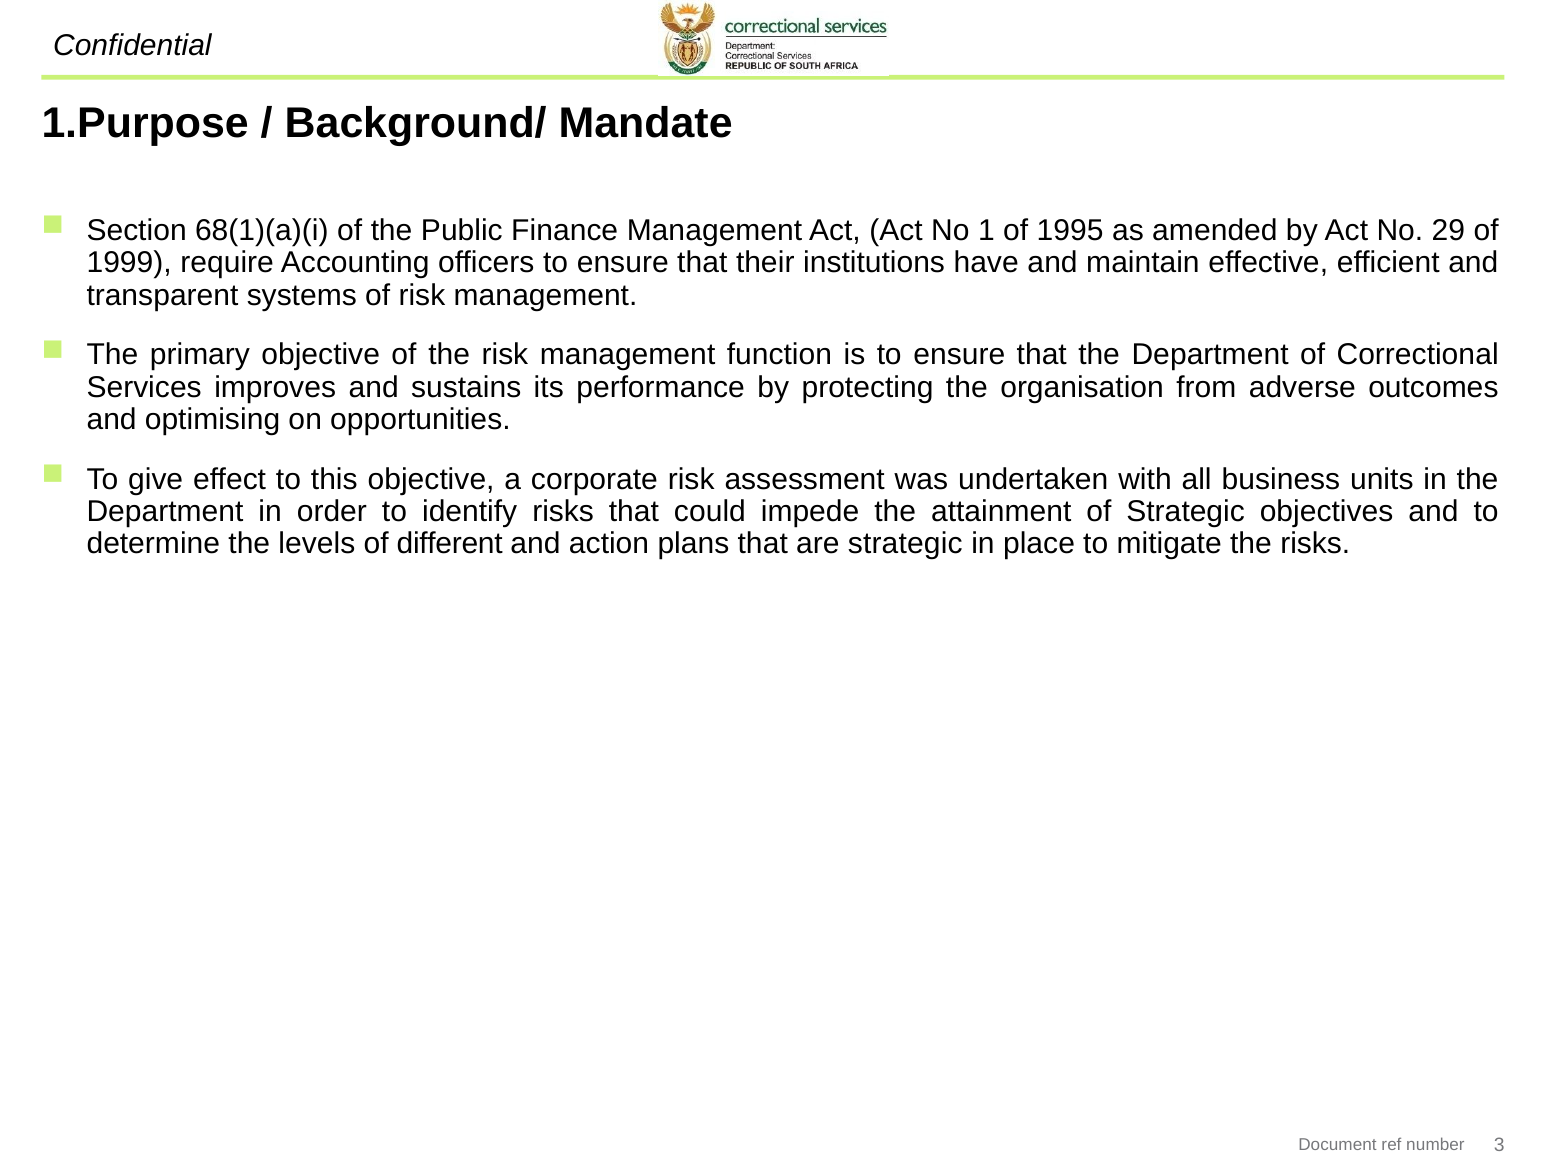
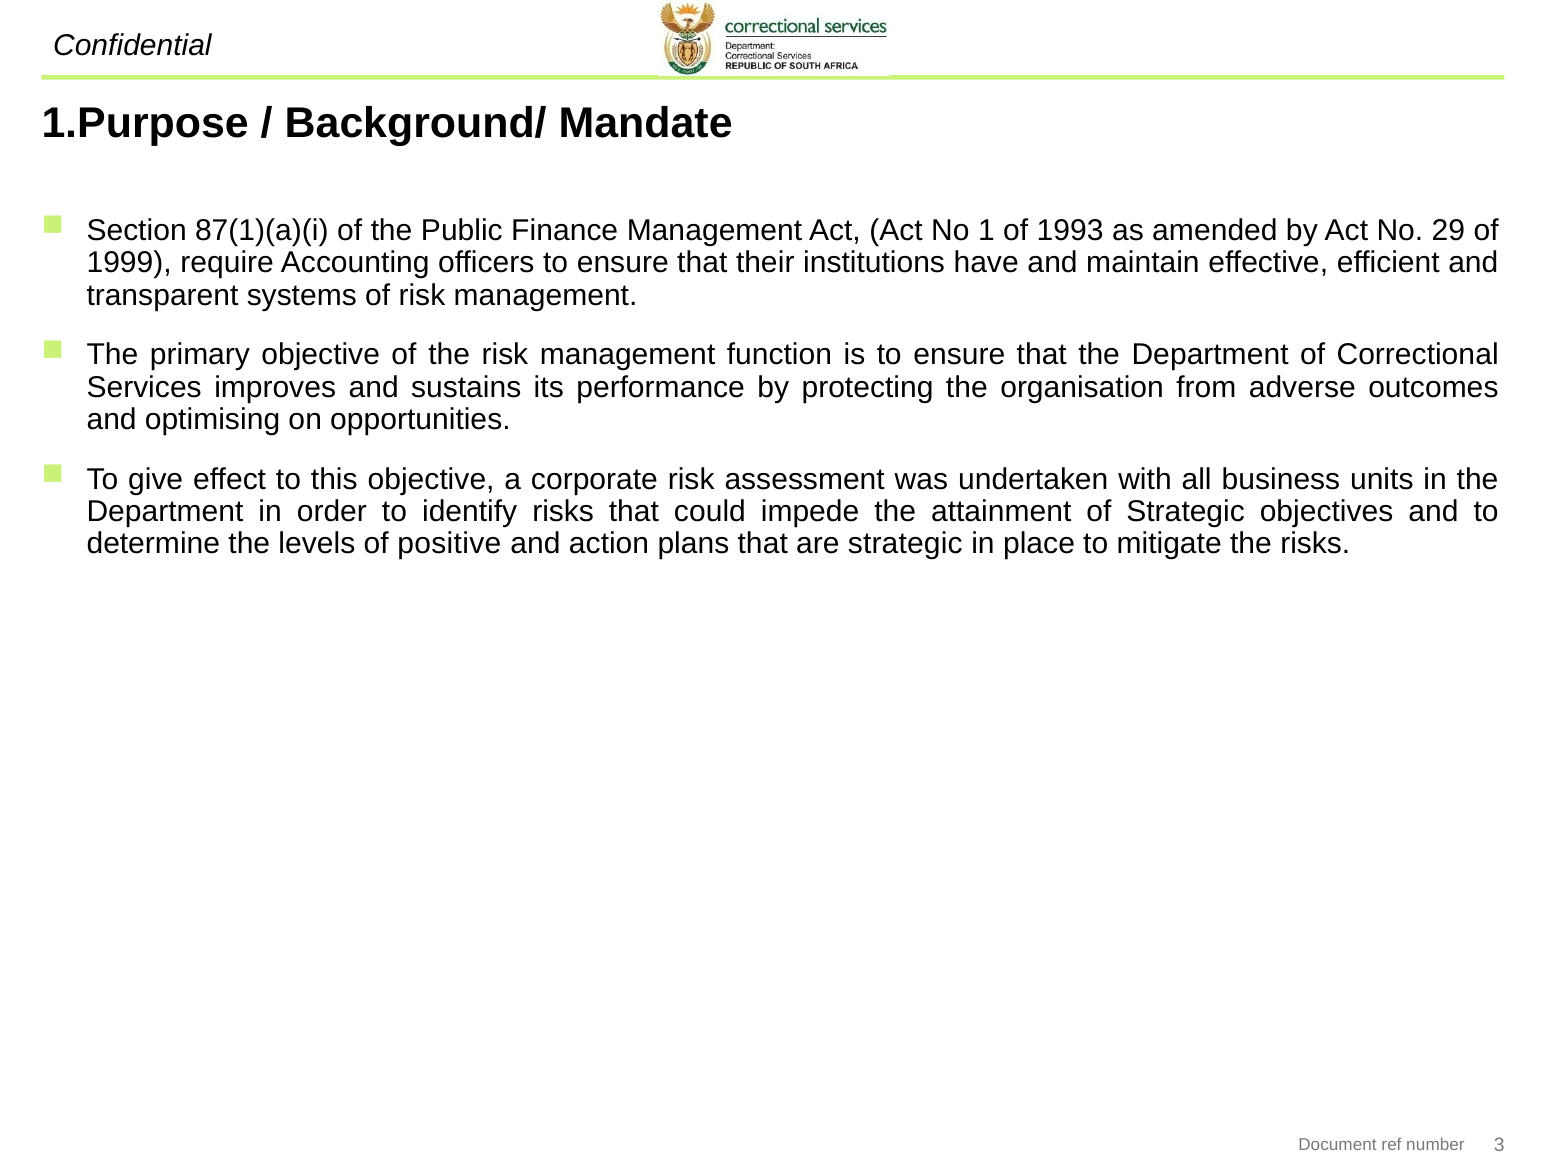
68(1)(a)(i: 68(1)(a)(i -> 87(1)(a)(i
1995: 1995 -> 1993
different: different -> positive
